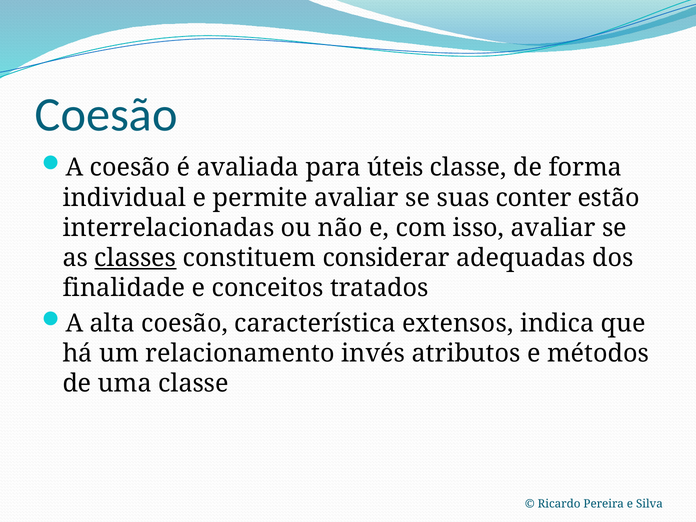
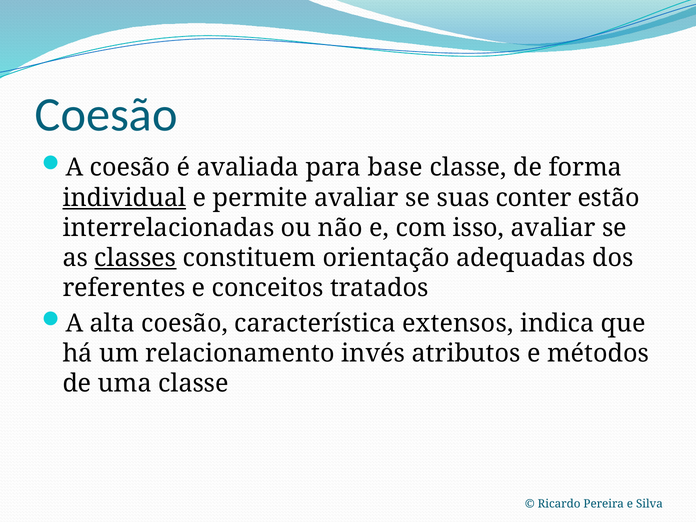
úteis: úteis -> base
individual underline: none -> present
considerar: considerar -> orientação
finalidade: finalidade -> referentes
